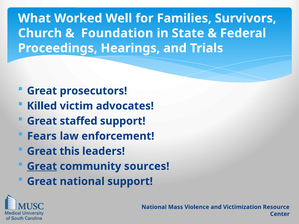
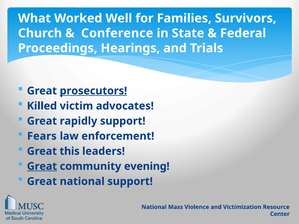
Foundation: Foundation -> Conference
prosecutors underline: none -> present
staffed: staffed -> rapidly
sources: sources -> evening
